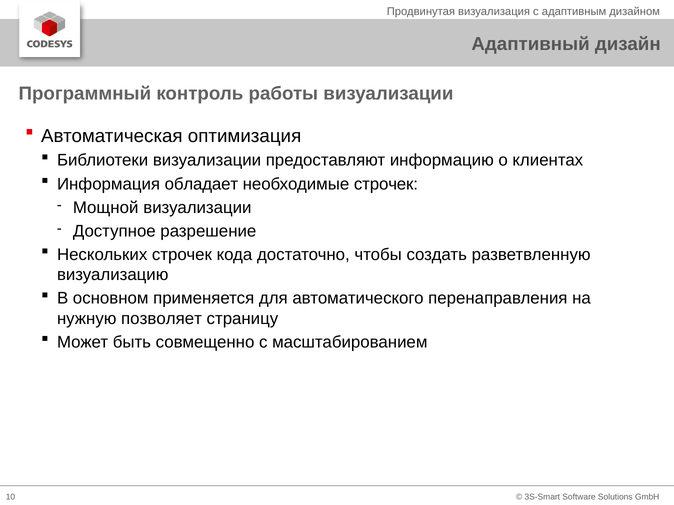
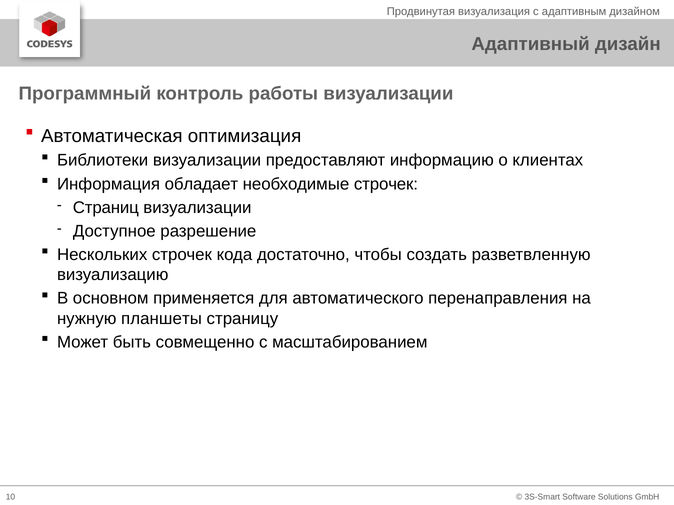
Мощной: Мощной -> Страниц
позволяет: позволяет -> планшеты
